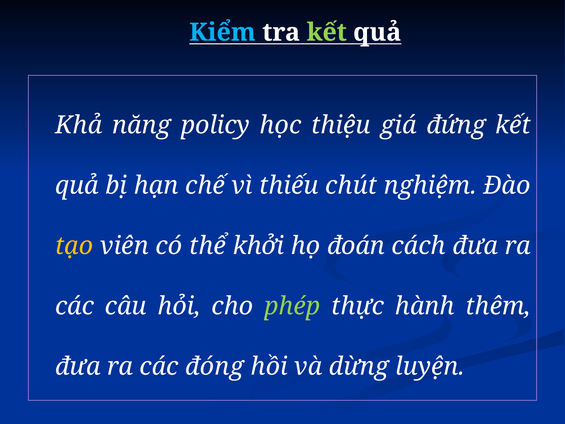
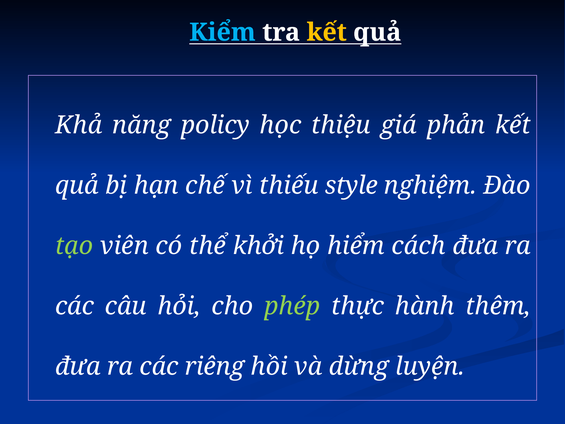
kết at (327, 32) colour: light green -> yellow
đứng: đứng -> phản
chút: chút -> style
tạo colour: yellow -> light green
đoán: đoán -> hiểm
đóng: đóng -> riêng
